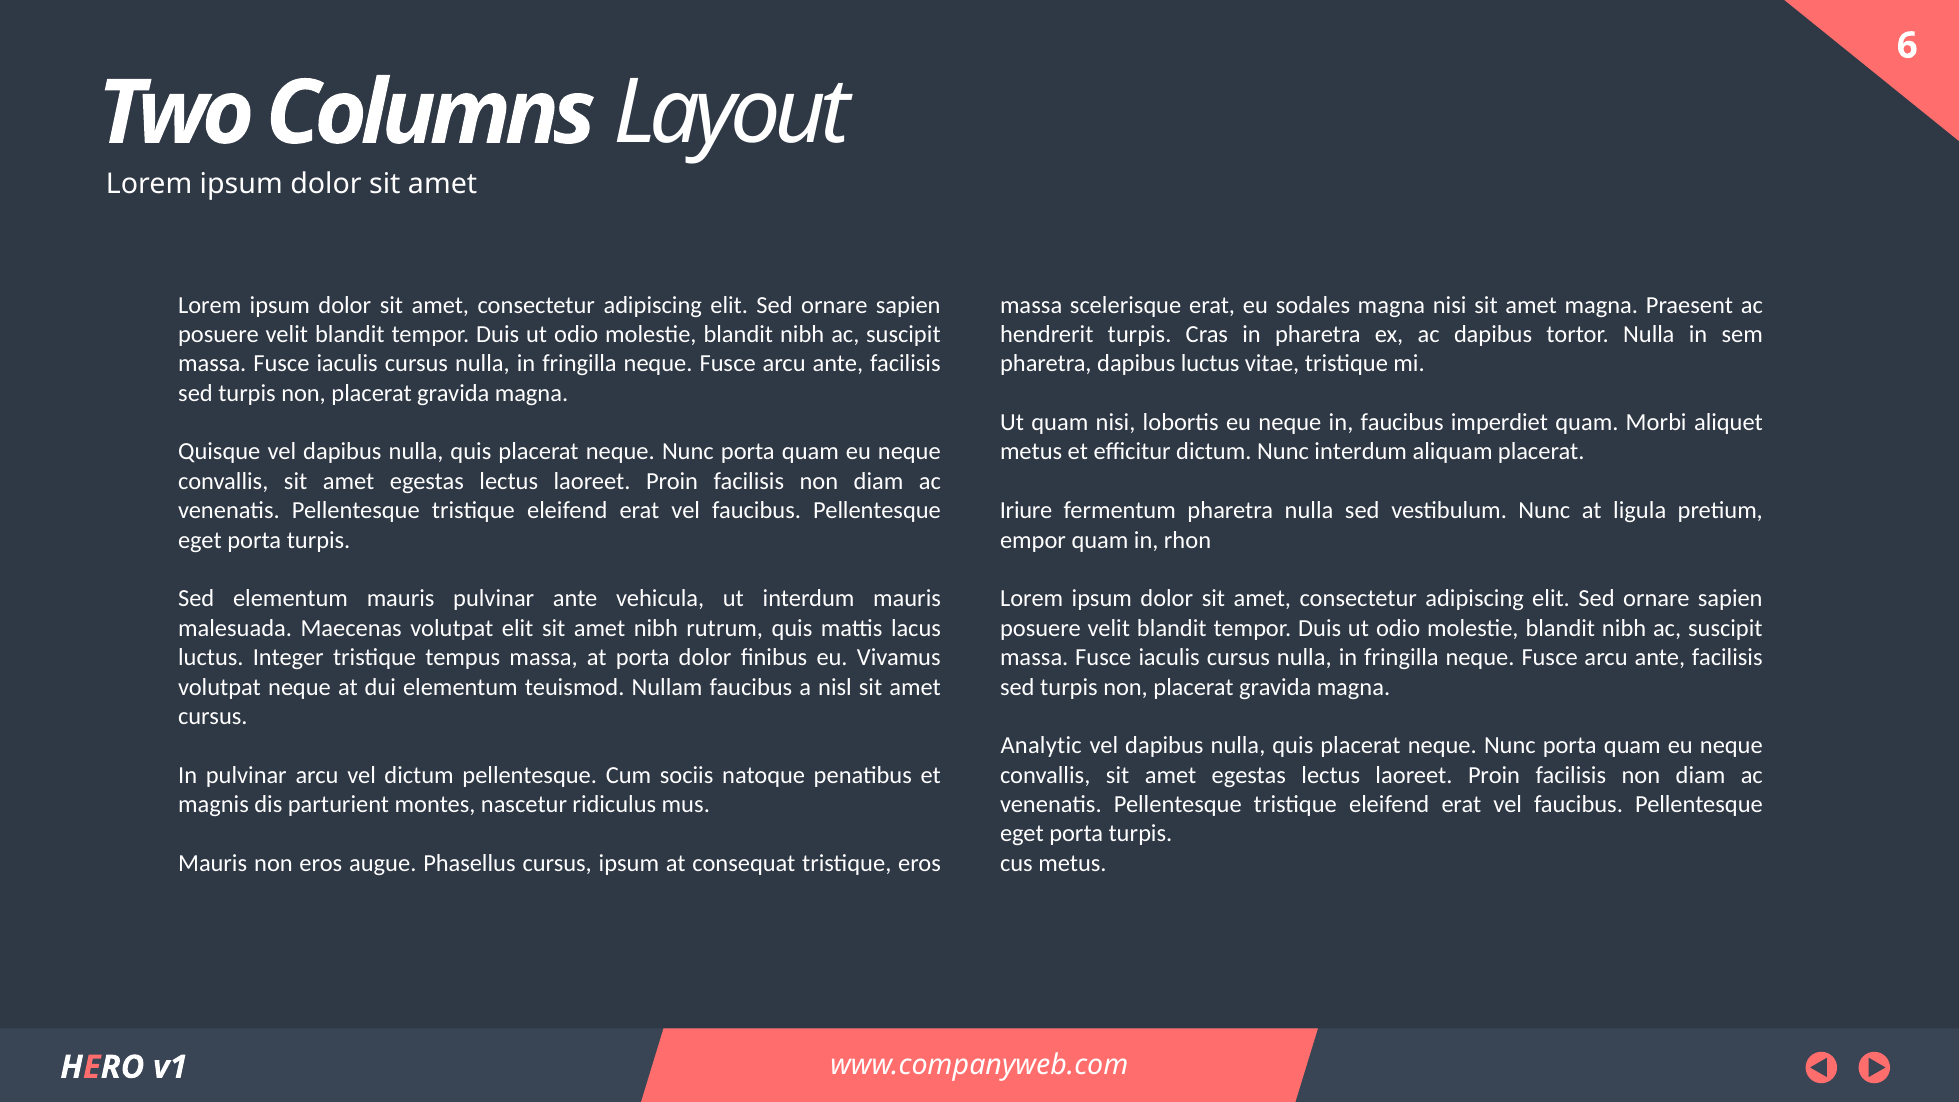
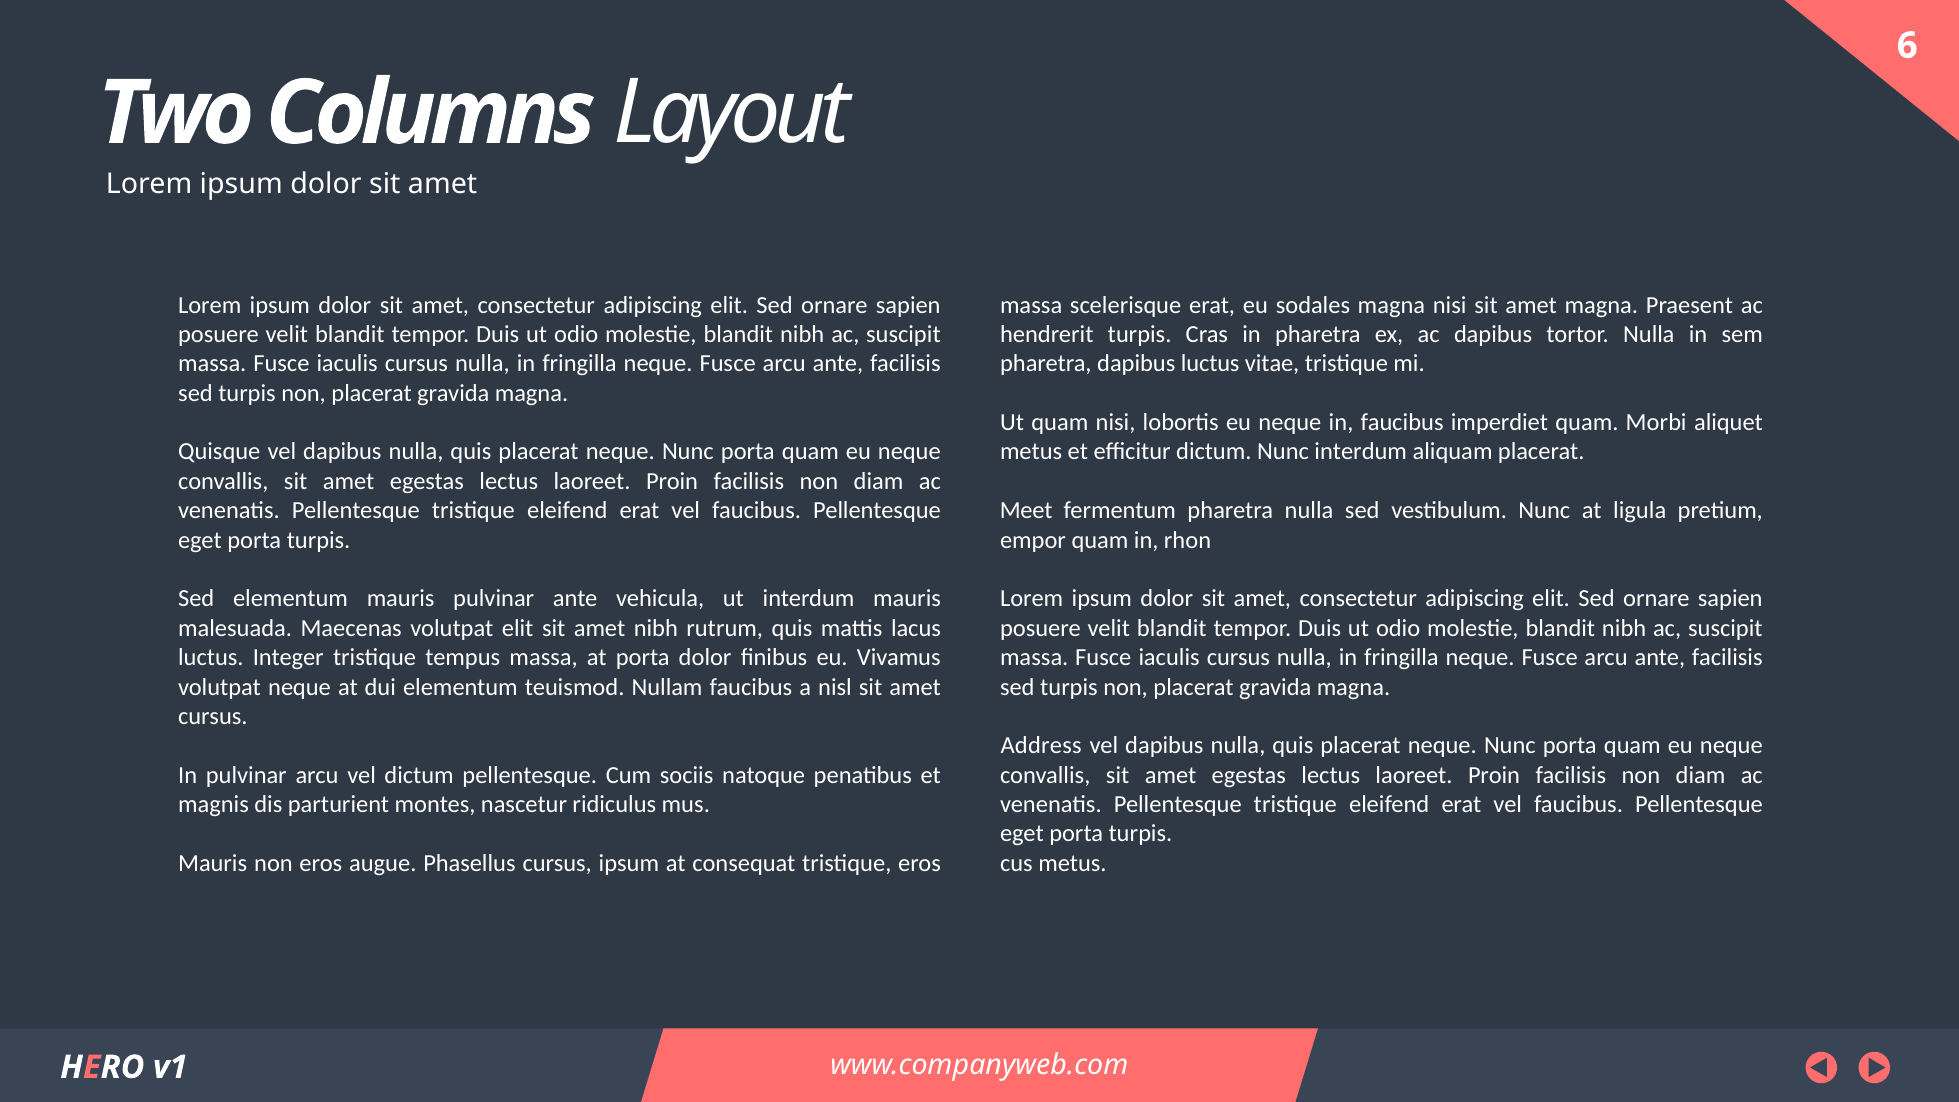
Iriure: Iriure -> Meet
Analytic: Analytic -> Address
